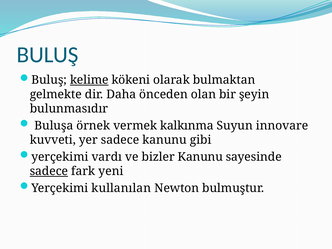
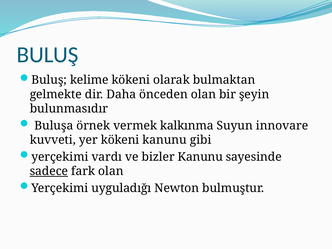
kelime underline: present -> none
yer sadece: sadece -> kökeni
fark yeni: yeni -> olan
kullanılan: kullanılan -> uyguladığı
